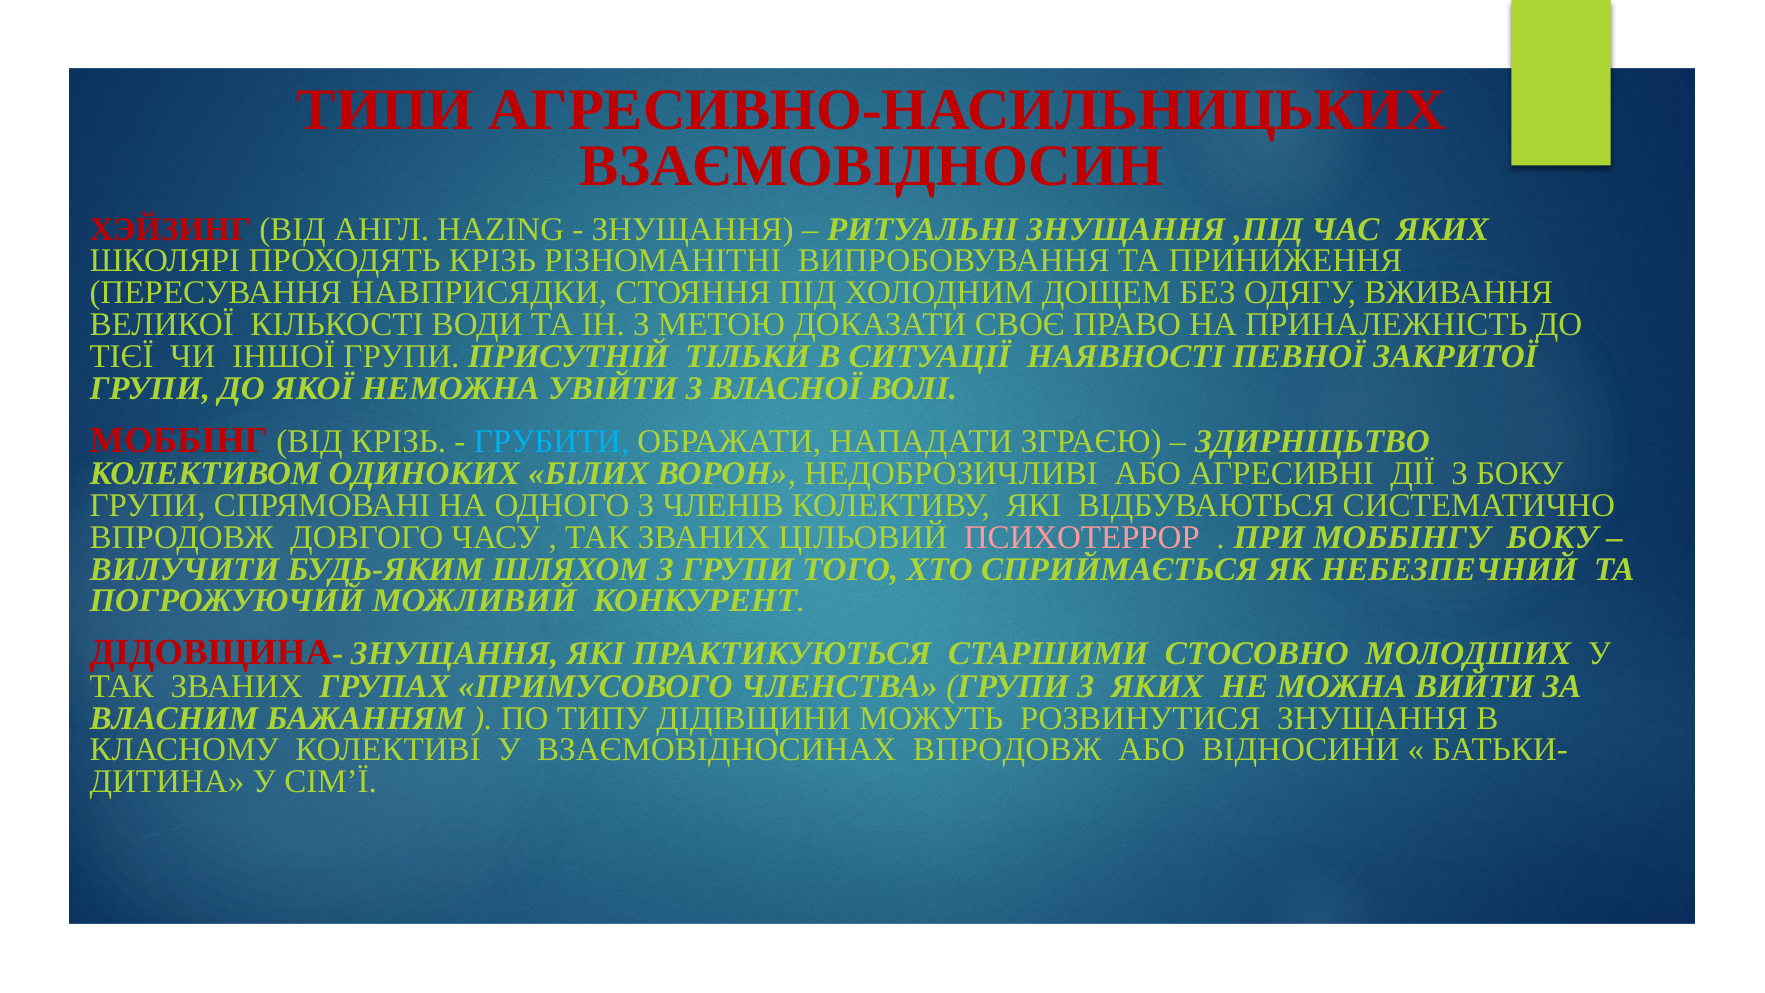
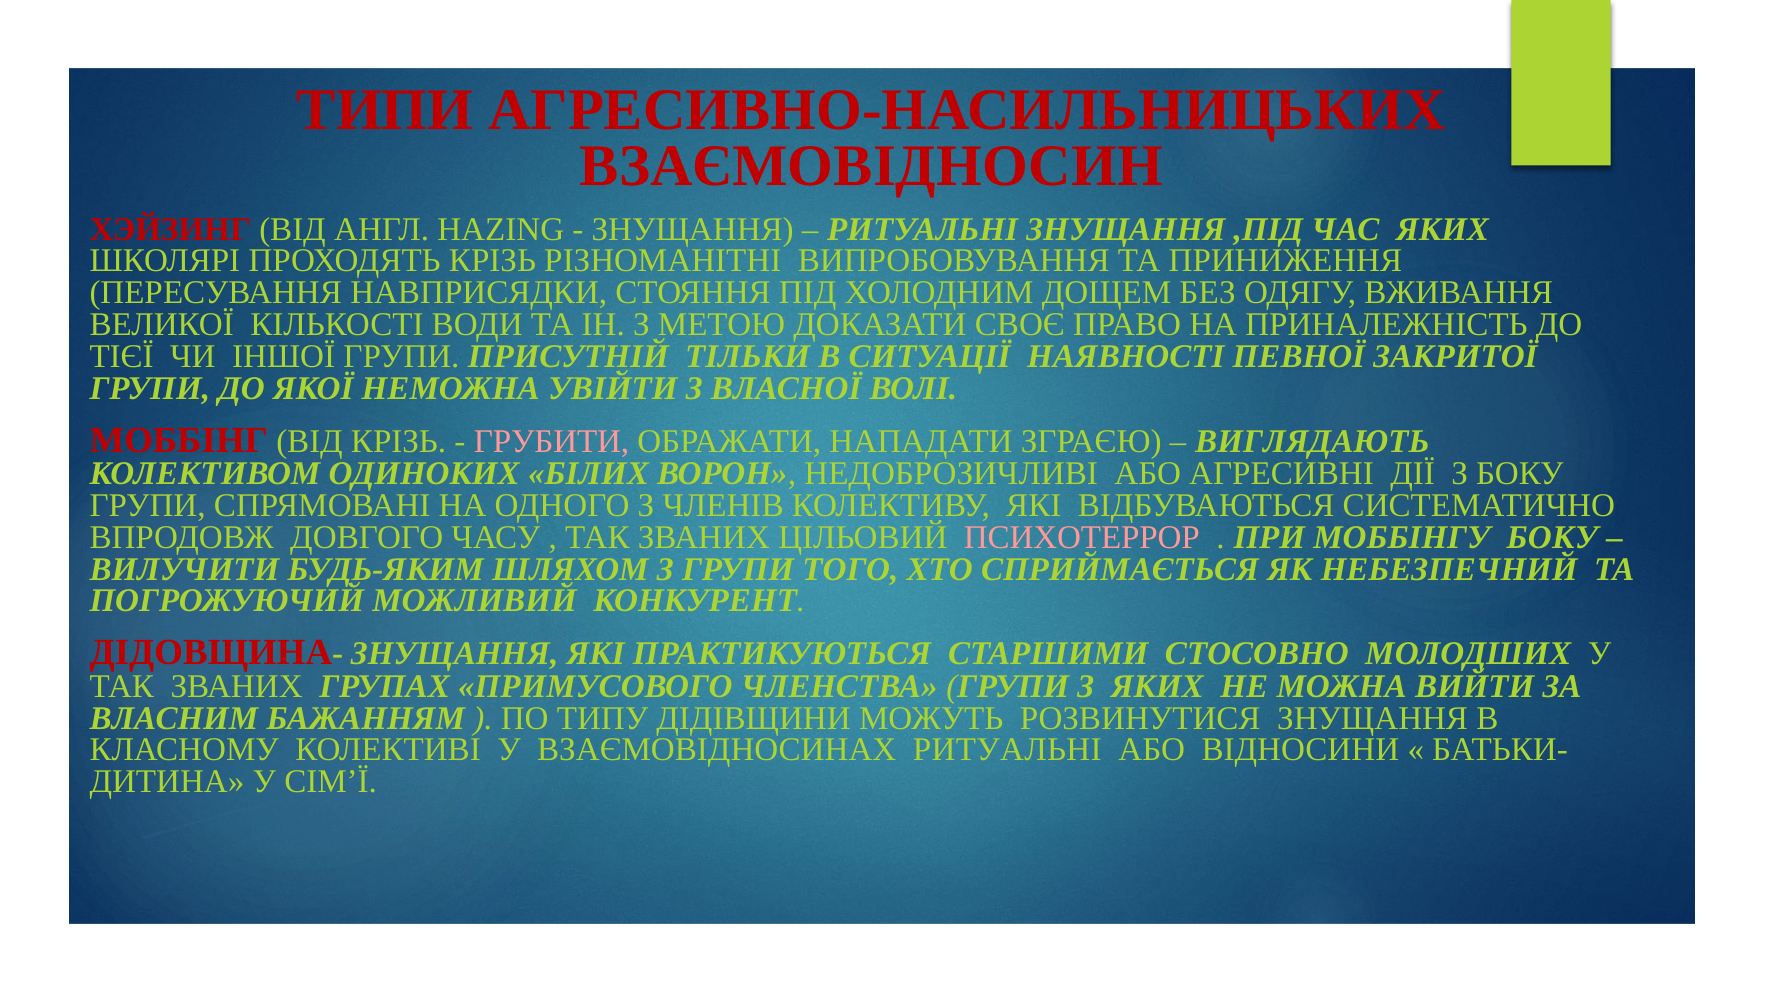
ГРУБИТИ colour: light blue -> pink
ЗДИРНІЦЬТВО: ЗДИРНІЦЬТВО -> ВИГЛЯДАЮТЬ
ВЗАЄМОВІДНОСИНАХ ВПРОДОВЖ: ВПРОДОВЖ -> РИТУАЛЬНІ
